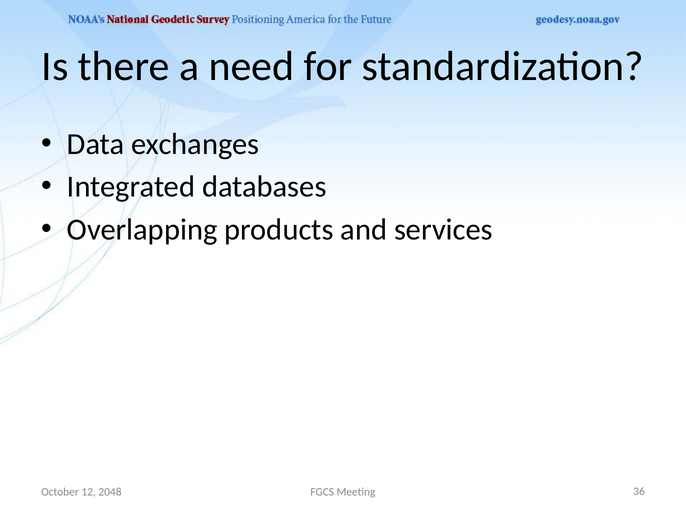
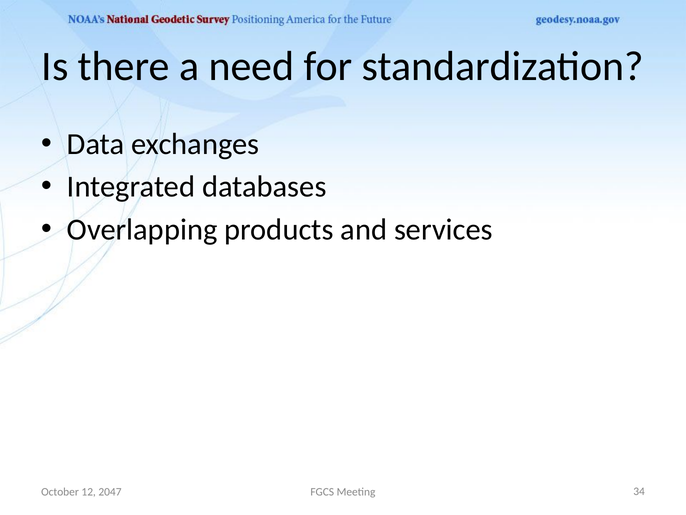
2048: 2048 -> 2047
36: 36 -> 34
